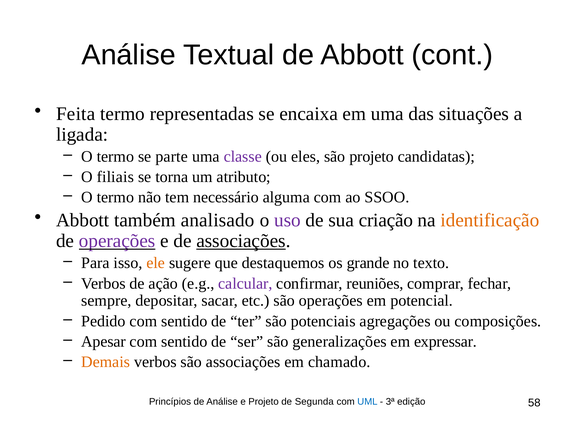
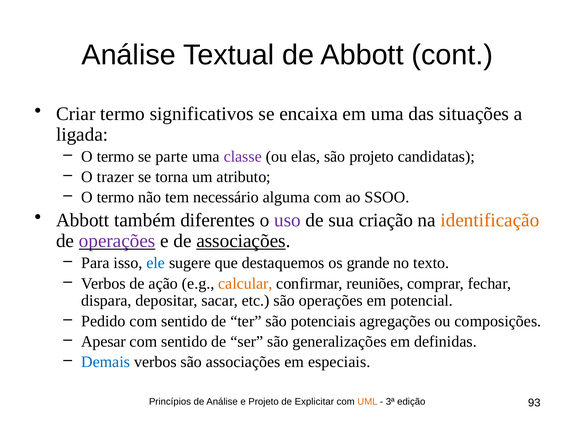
Feita: Feita -> Criar
representadas: representadas -> significativos
eles: eles -> elas
filiais: filiais -> trazer
analisado: analisado -> diferentes
ele colour: orange -> blue
calcular colour: purple -> orange
sempre: sempre -> dispara
expressar: expressar -> definidas
Demais colour: orange -> blue
chamado: chamado -> especiais
Segunda: Segunda -> Explicitar
UML colour: blue -> orange
58: 58 -> 93
